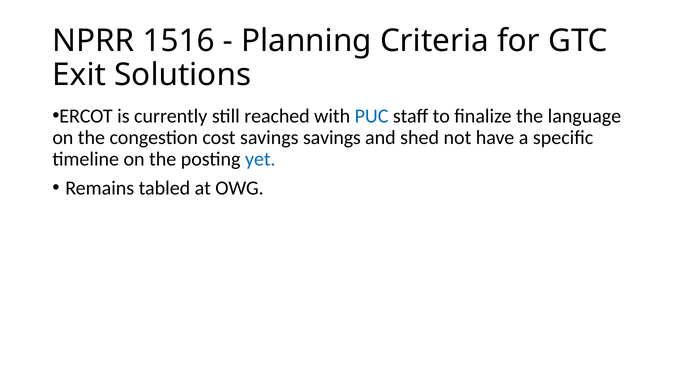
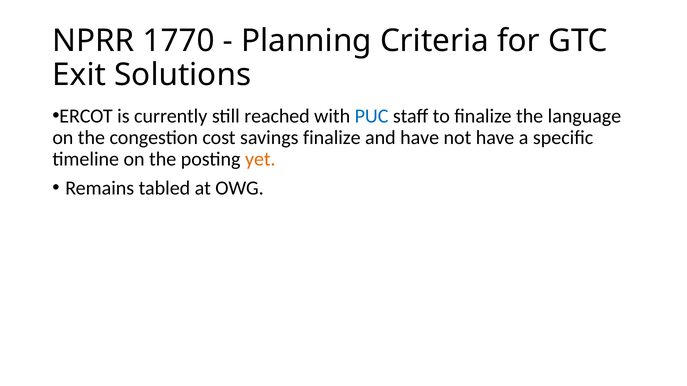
1516: 1516 -> 1770
savings savings: savings -> finalize
and shed: shed -> have
yet colour: blue -> orange
